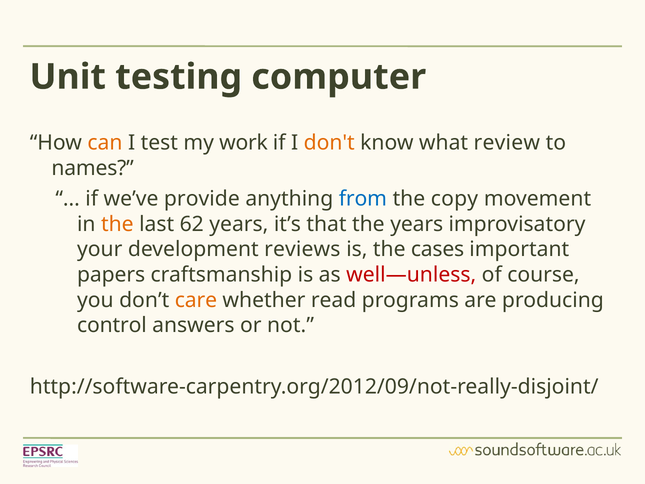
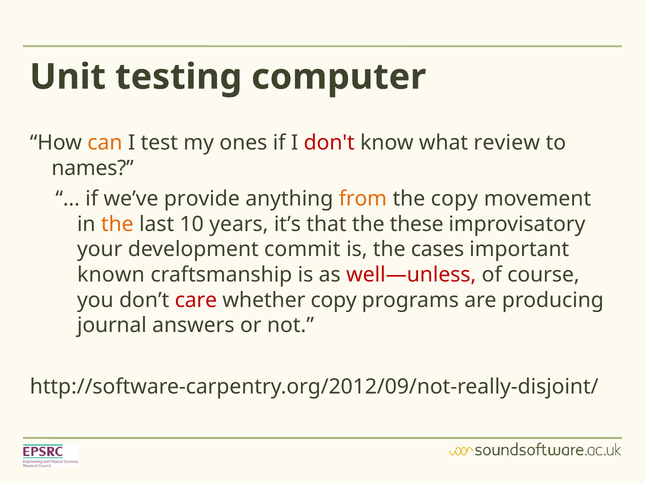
work: work -> ones
don't colour: orange -> red
from colour: blue -> orange
62: 62 -> 10
the years: years -> these
reviews: reviews -> commit
papers: papers -> known
care colour: orange -> red
whether read: read -> copy
control: control -> journal
